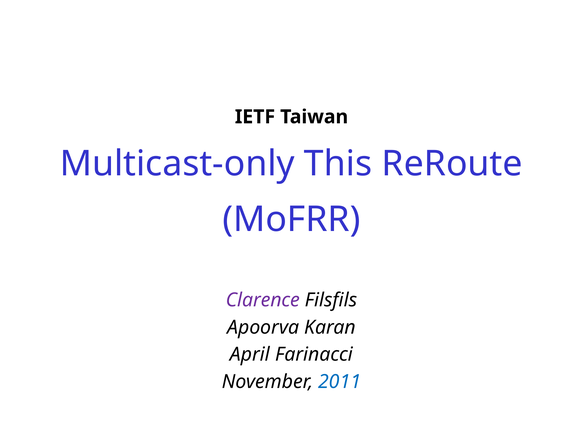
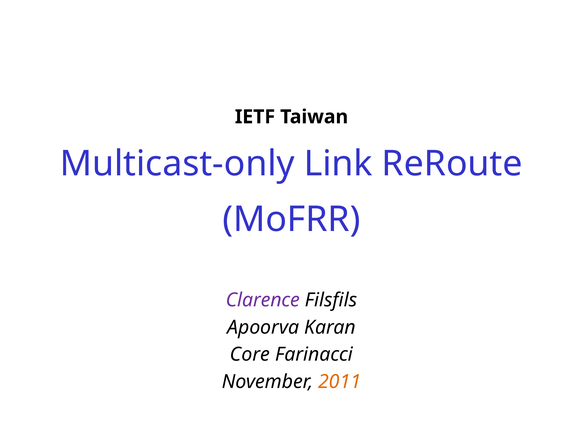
This: This -> Link
April: April -> Core
2011 colour: blue -> orange
